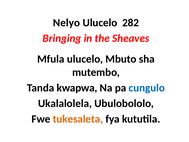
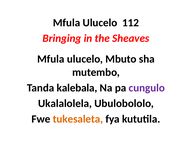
Nelyo at (66, 23): Nelyo -> Mfula
282: 282 -> 112
kwapwa: kwapwa -> kalebala
cungulo colour: blue -> purple
